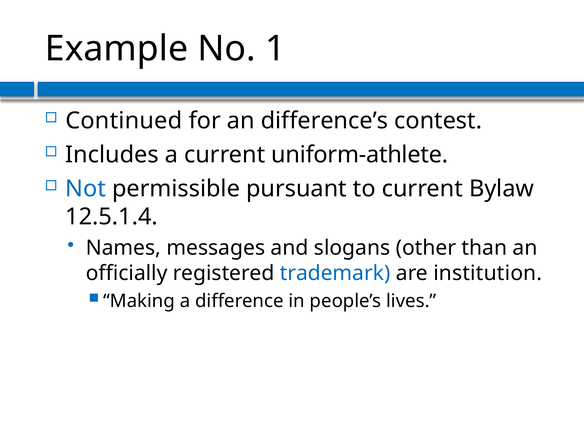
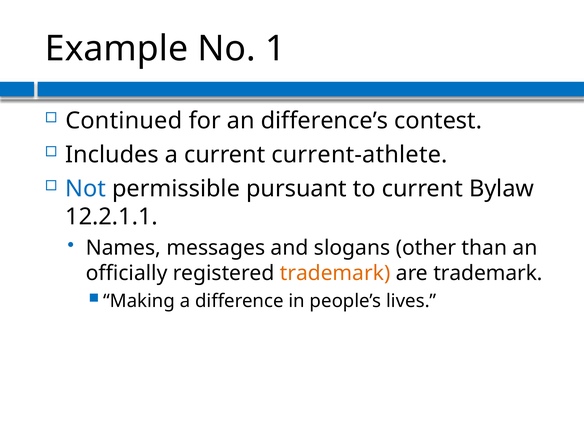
uniform-athlete: uniform-athlete -> current-athlete
12.5.1.4: 12.5.1.4 -> 12.2.1.1
trademark at (335, 273) colour: blue -> orange
are institution: institution -> trademark
